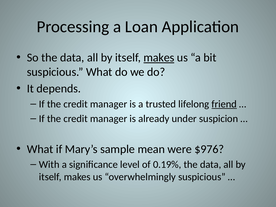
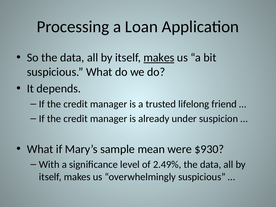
friend underline: present -> none
$976: $976 -> $930
0.19%: 0.19% -> 2.49%
